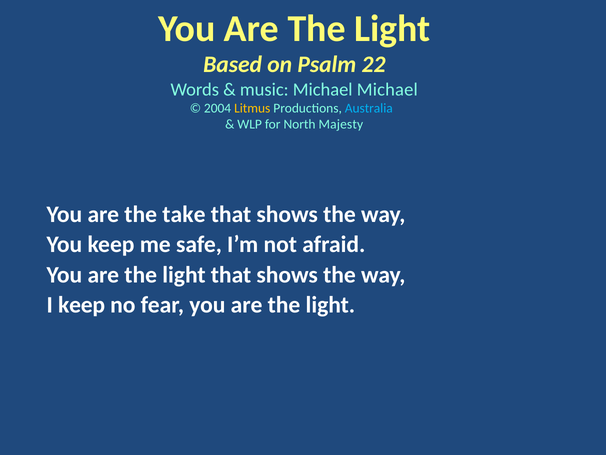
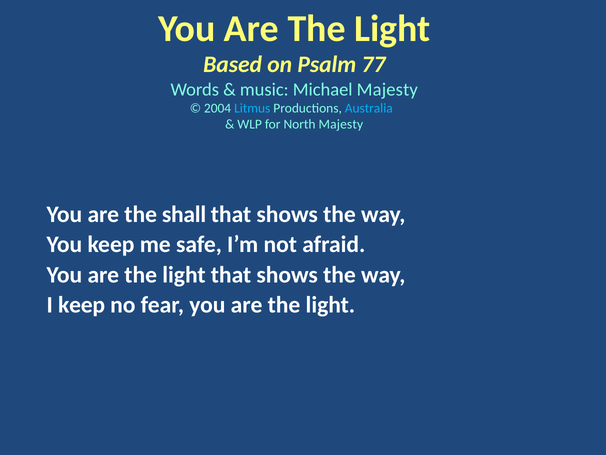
22: 22 -> 77
Michael Michael: Michael -> Majesty
Litmus colour: yellow -> light blue
take: take -> shall
